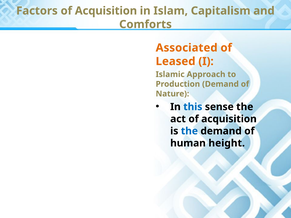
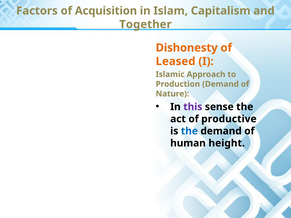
Comforts: Comforts -> Together
Associated: Associated -> Dishonesty
this colour: blue -> purple
act of acquisition: acquisition -> productive
